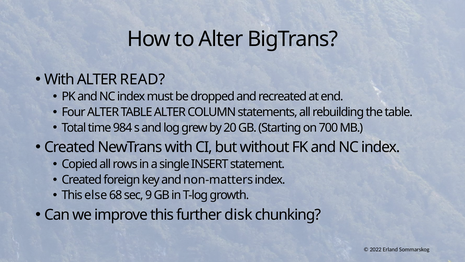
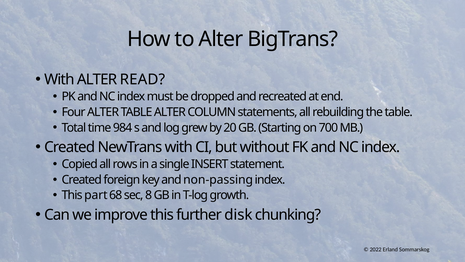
non-matters: non-matters -> non-passing
else: else -> part
9: 9 -> 8
